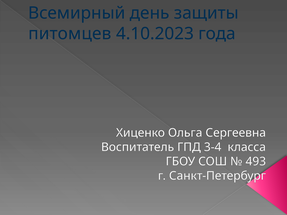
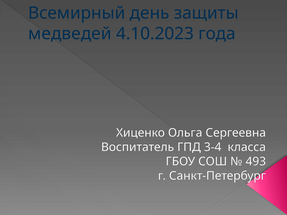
питомцев: питомцев -> медведей
